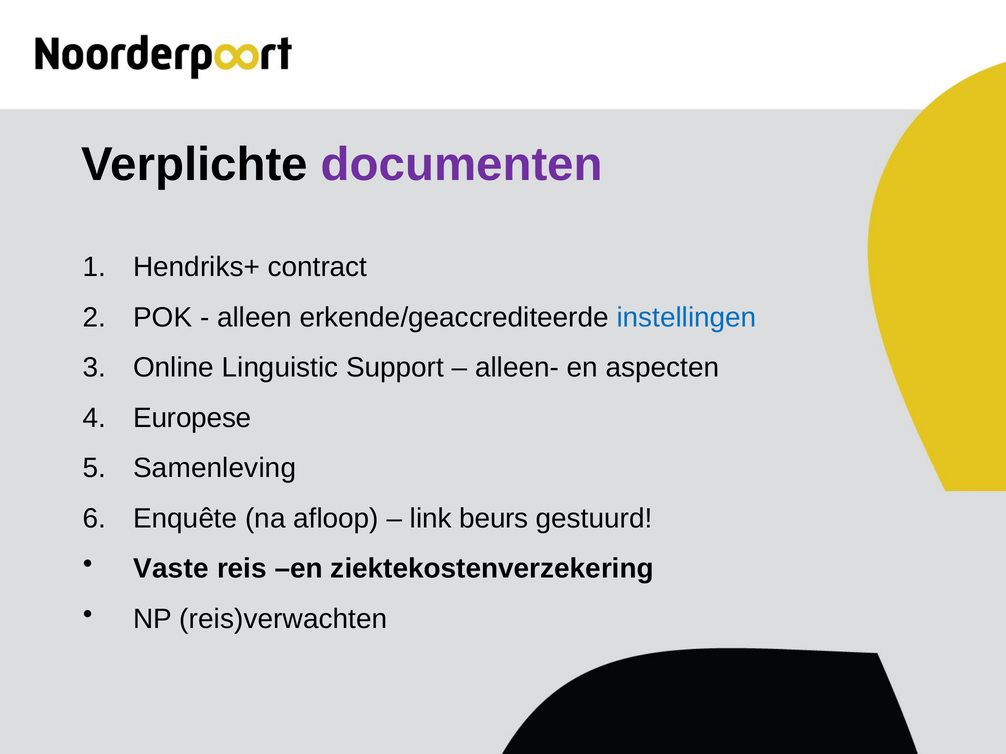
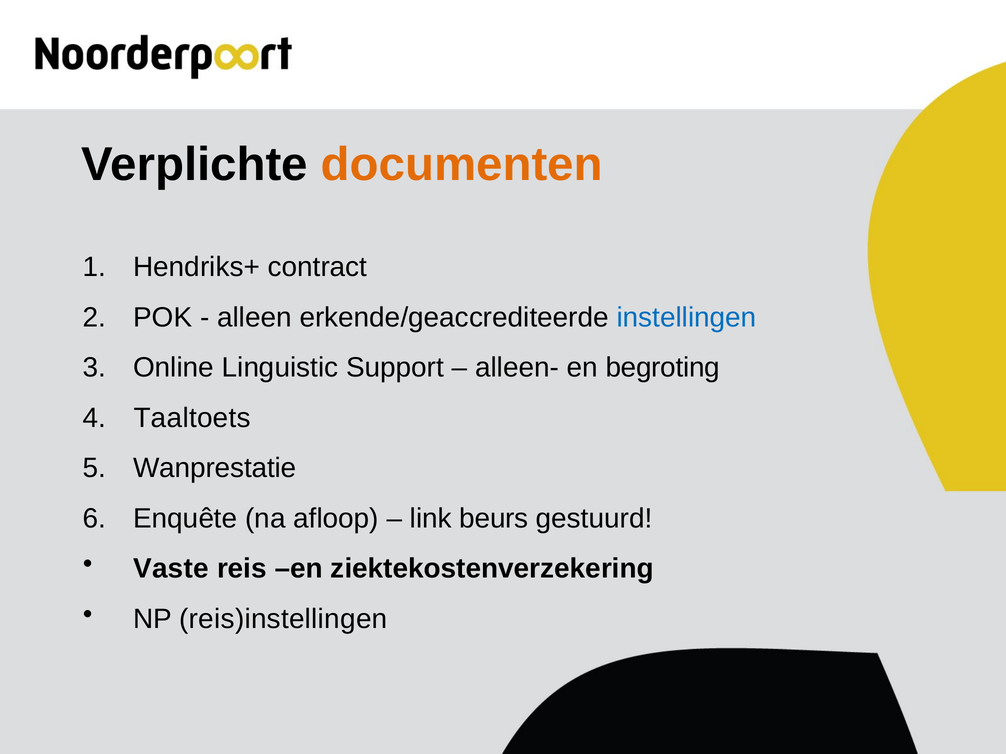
documenten colour: purple -> orange
aspecten: aspecten -> begroting
Europese: Europese -> Taaltoets
Samenleving: Samenleving -> Wanprestatie
reis)verwachten: reis)verwachten -> reis)instellingen
